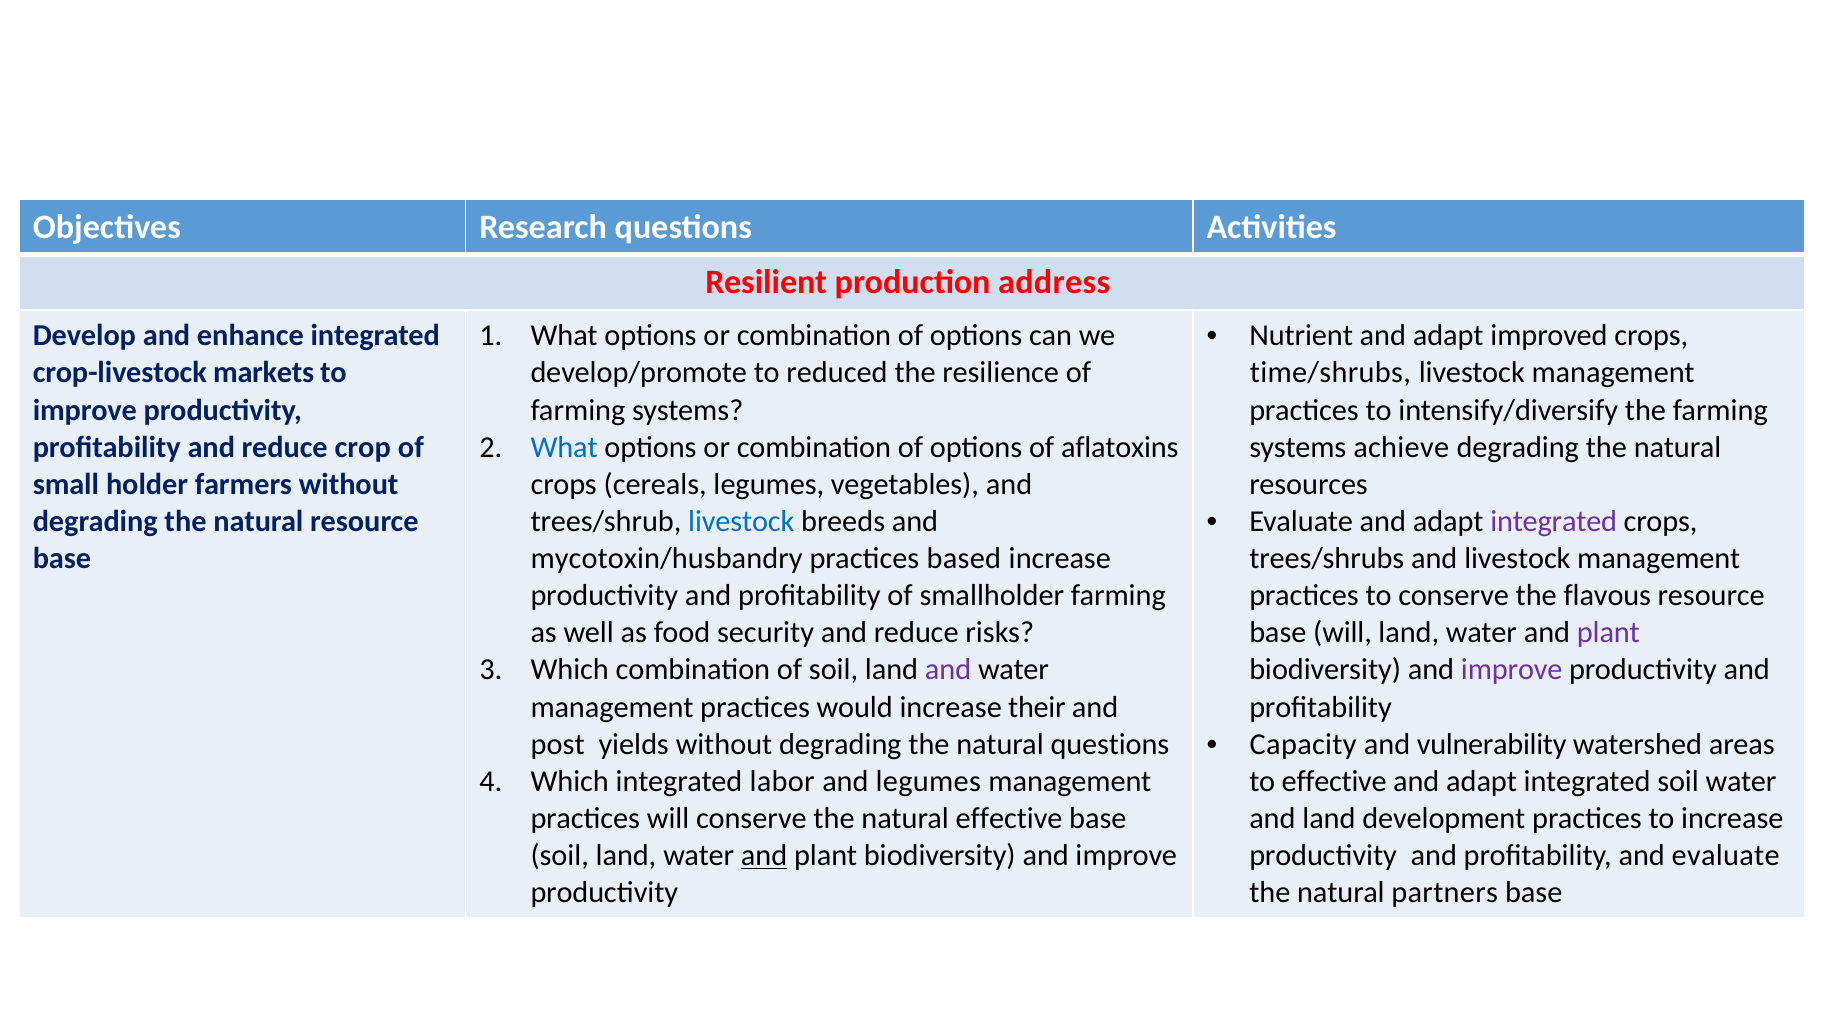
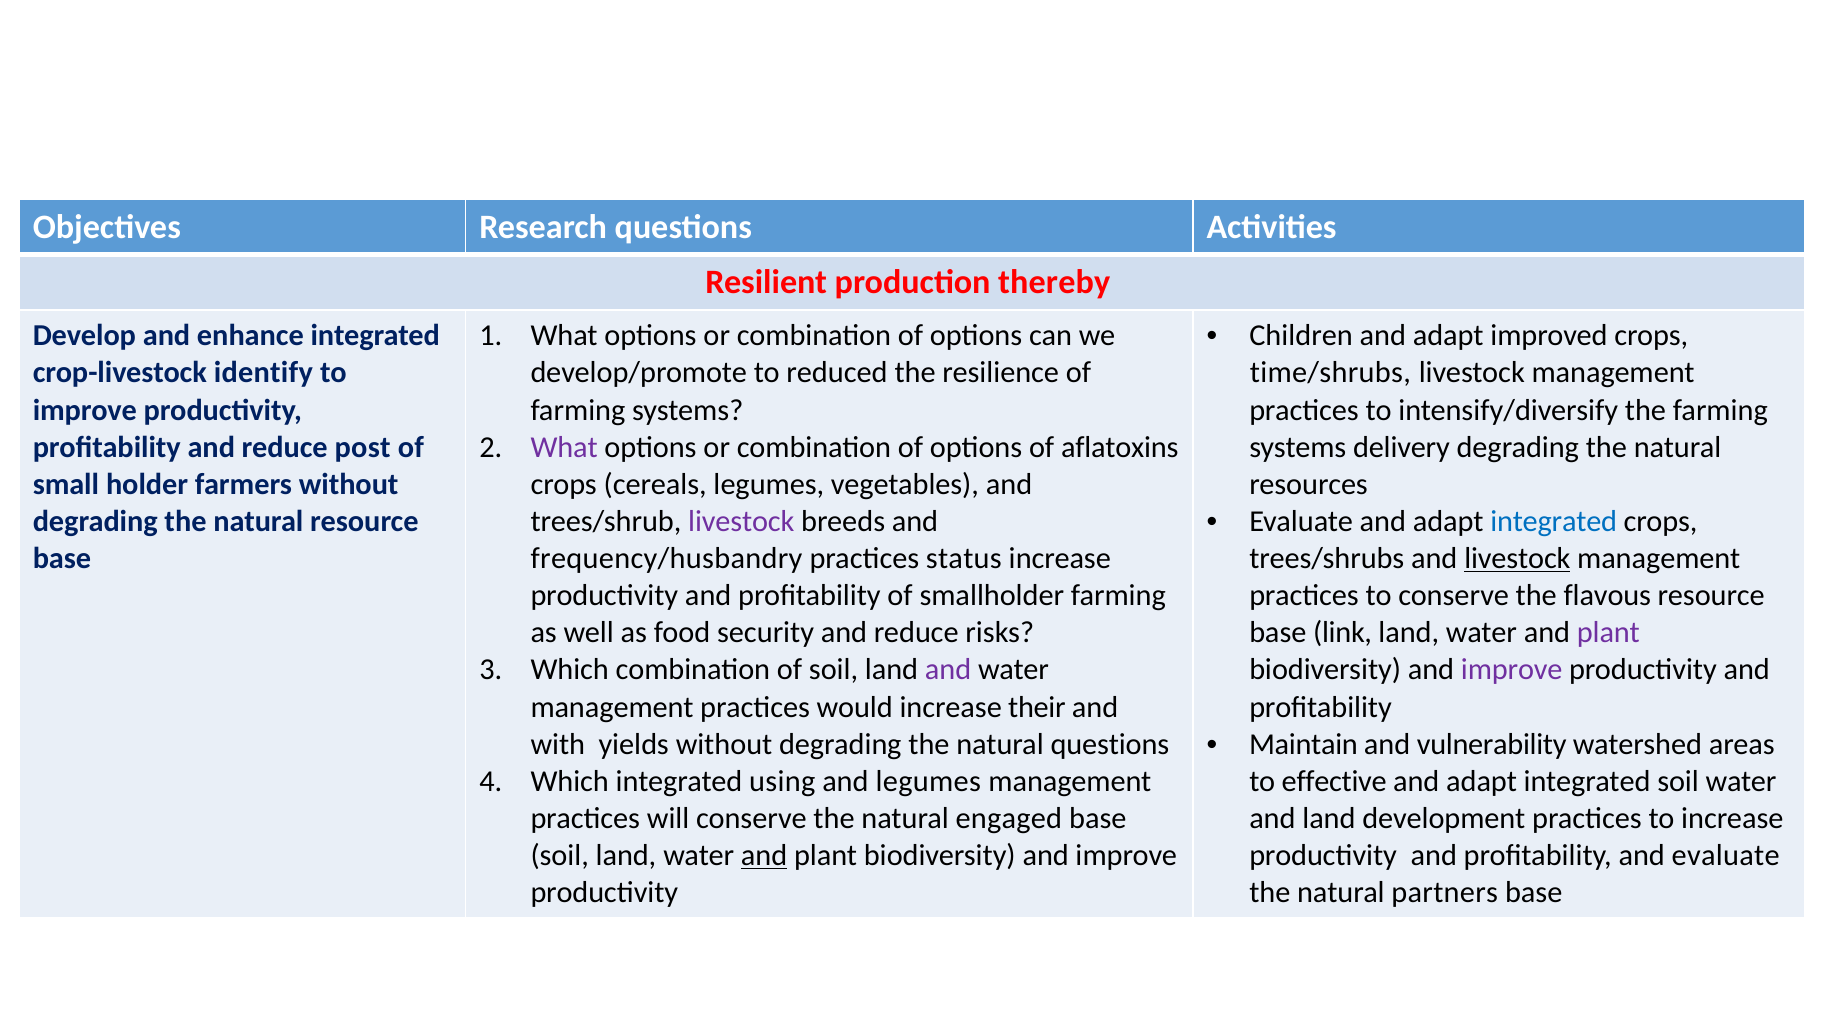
address: address -> thereby
Nutrient: Nutrient -> Children
markets: markets -> identify
crop: crop -> post
What at (564, 447) colour: blue -> purple
achieve: achieve -> delivery
integrated at (1554, 521) colour: purple -> blue
livestock at (741, 521) colour: blue -> purple
mycotoxin/husbandry: mycotoxin/husbandry -> frequency/husbandry
based: based -> status
livestock at (1517, 558) underline: none -> present
base will: will -> link
Capacity: Capacity -> Maintain
post: post -> with
labor: labor -> using
natural effective: effective -> engaged
